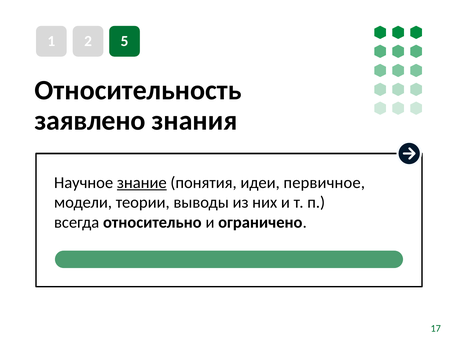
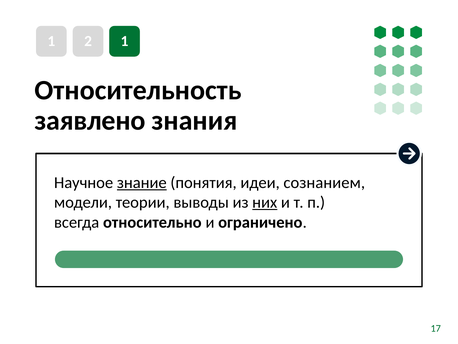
2 5: 5 -> 1
первичное: первичное -> сознанием
них underline: none -> present
